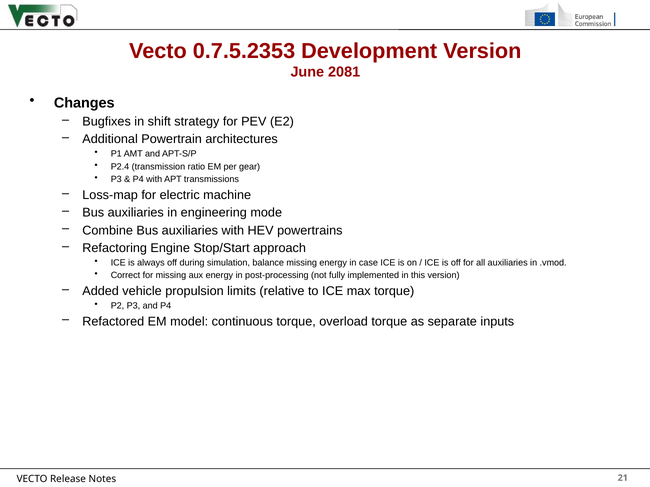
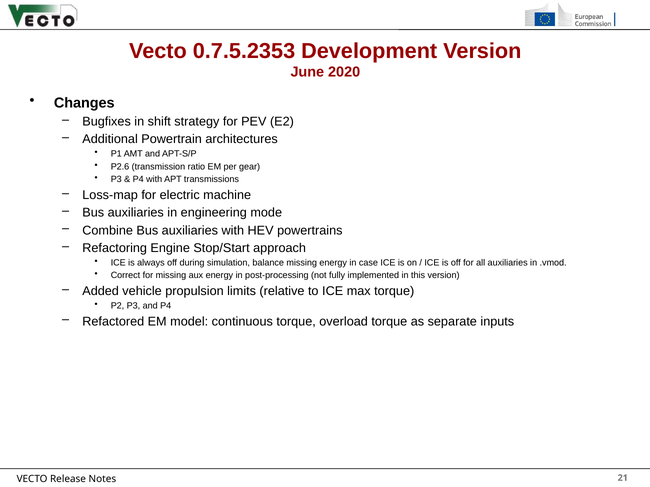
2081: 2081 -> 2020
P2.4: P2.4 -> P2.6
